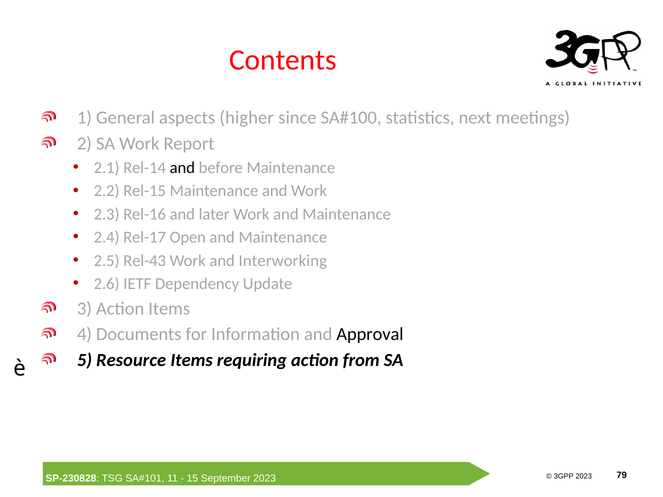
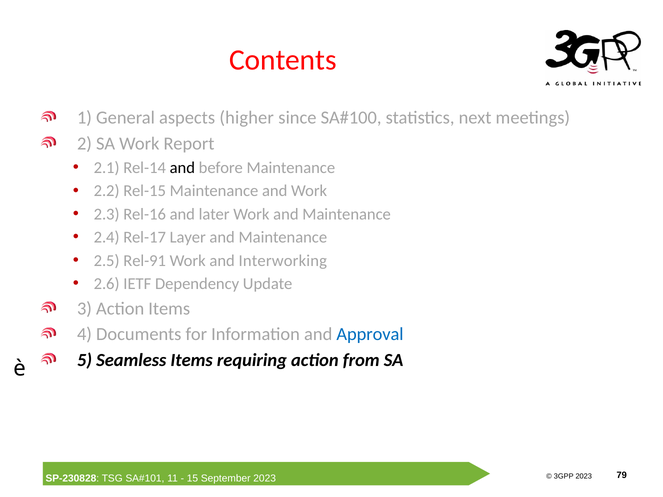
Open: Open -> Layer
Rel-43: Rel-43 -> Rel-91
Approval colour: black -> blue
Resource: Resource -> Seamless
